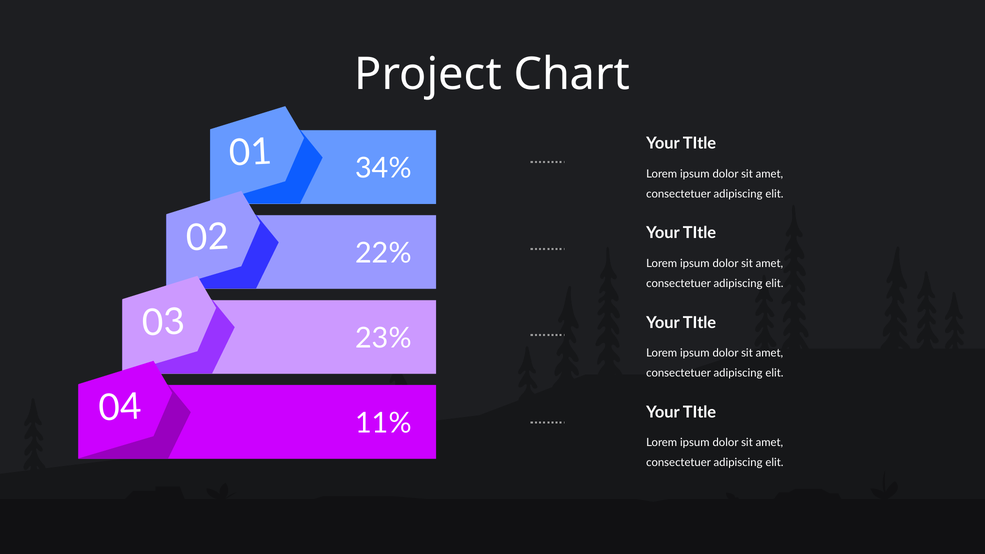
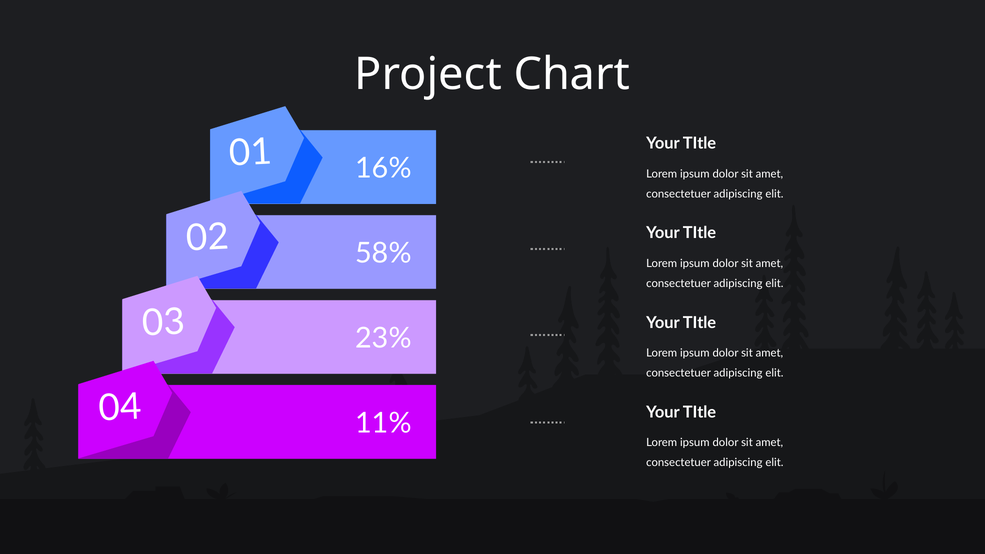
34%: 34% -> 16%
22%: 22% -> 58%
